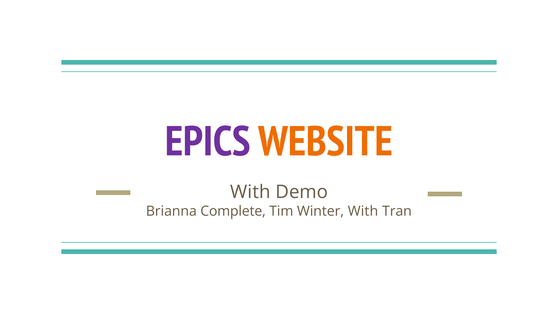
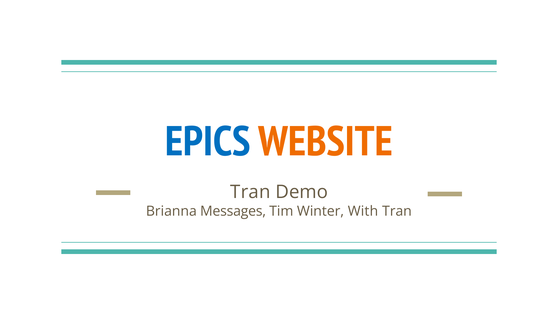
EPICS colour: purple -> blue
With at (250, 192): With -> Tran
Complete: Complete -> Messages
